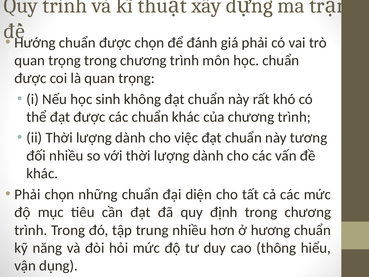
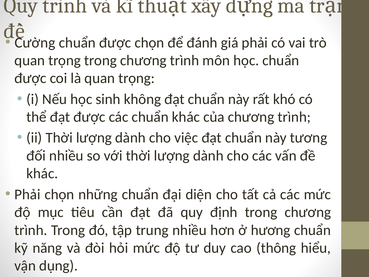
Hướng: Hướng -> Cường
